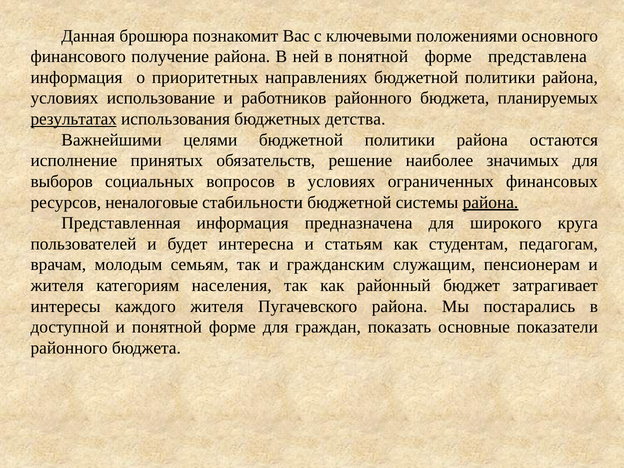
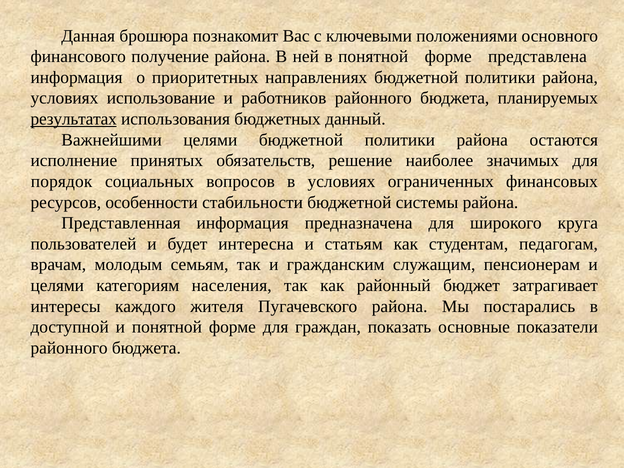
детства: детства -> данный
выборов: выборов -> порядок
неналоговые: неналоговые -> особенности
района at (490, 202) underline: present -> none
жителя at (57, 286): жителя -> целями
